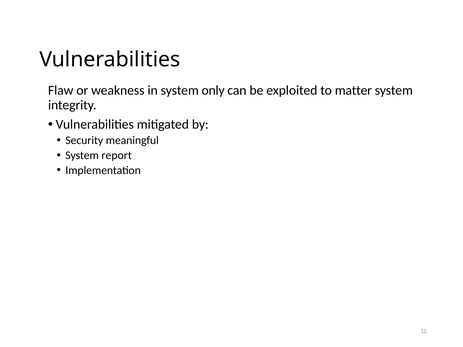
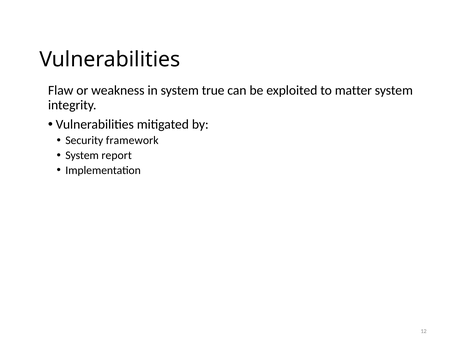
only: only -> true
meaningful: meaningful -> framework
